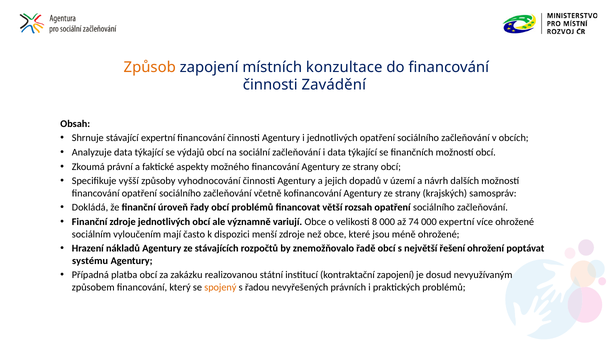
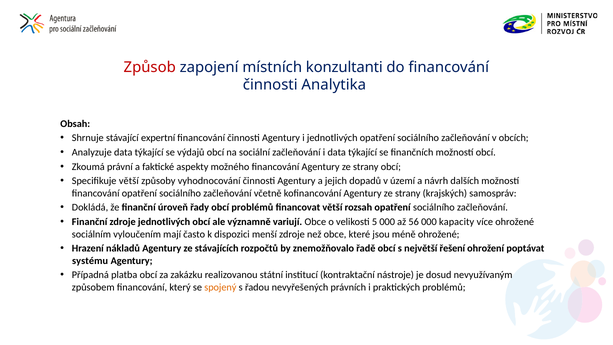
Způsob colour: orange -> red
konzultace: konzultace -> konzultanti
Zavádění: Zavádění -> Analytika
Specifikuje vyšší: vyšší -> větší
8: 8 -> 5
74: 74 -> 56
000 expertní: expertní -> kapacity
kontraktační zapojení: zapojení -> nástroje
